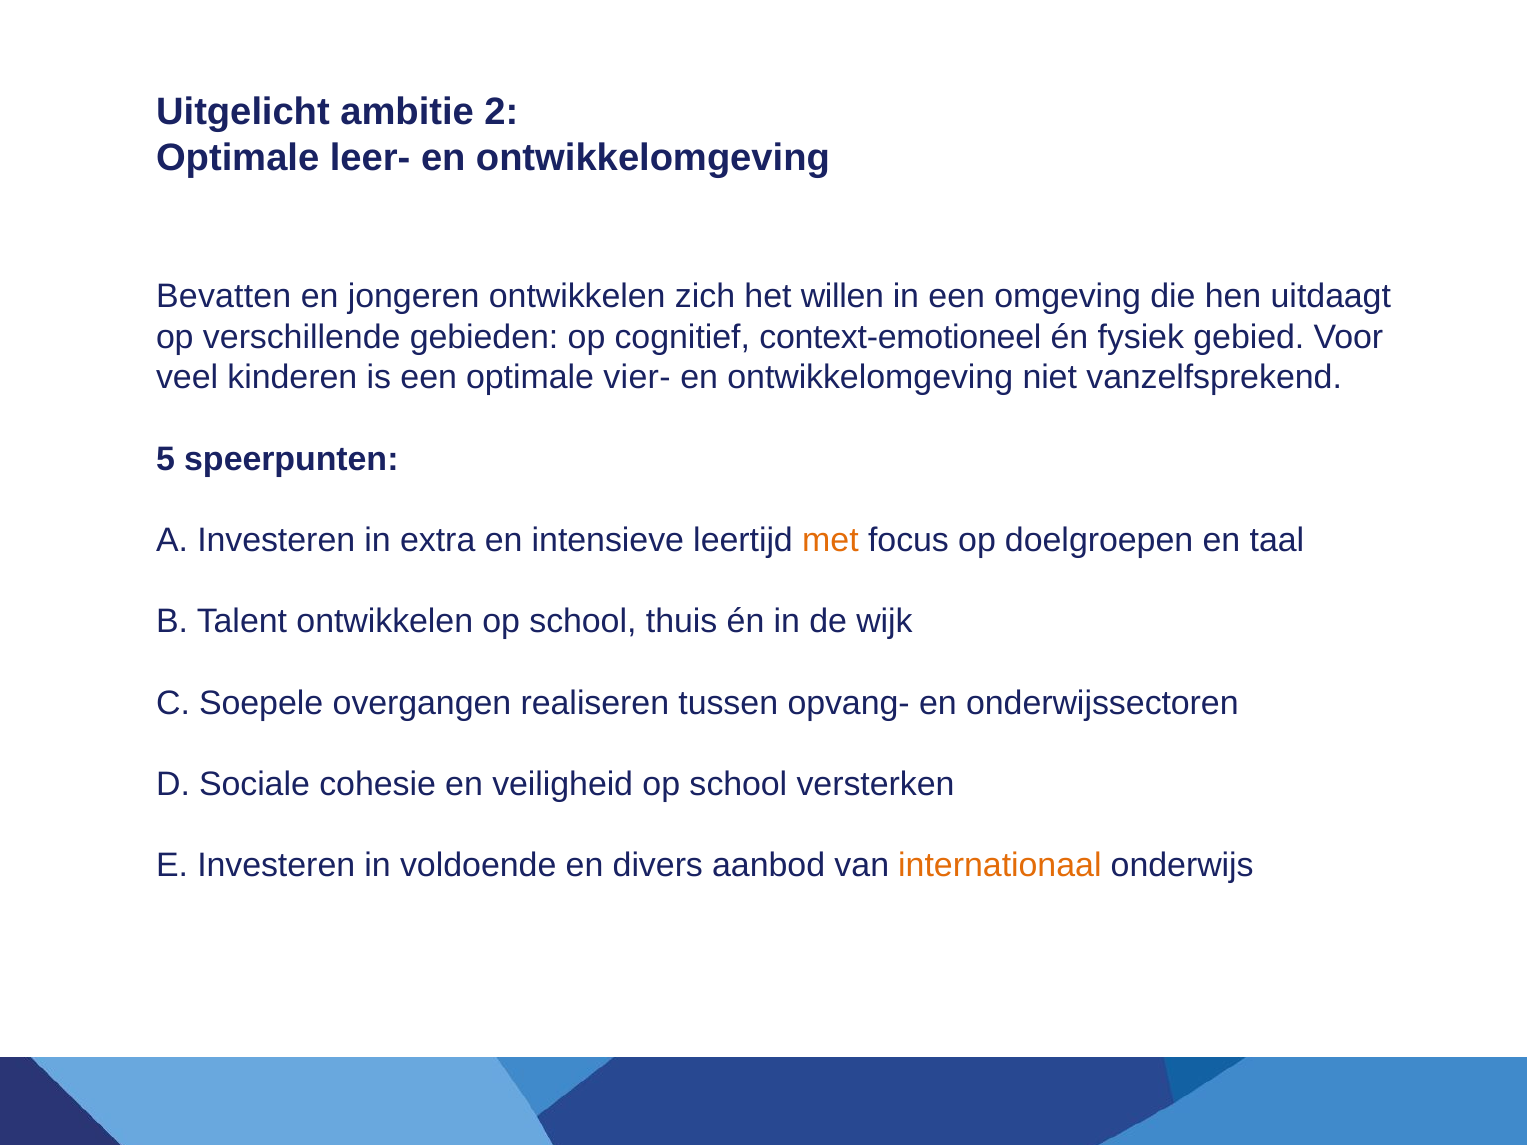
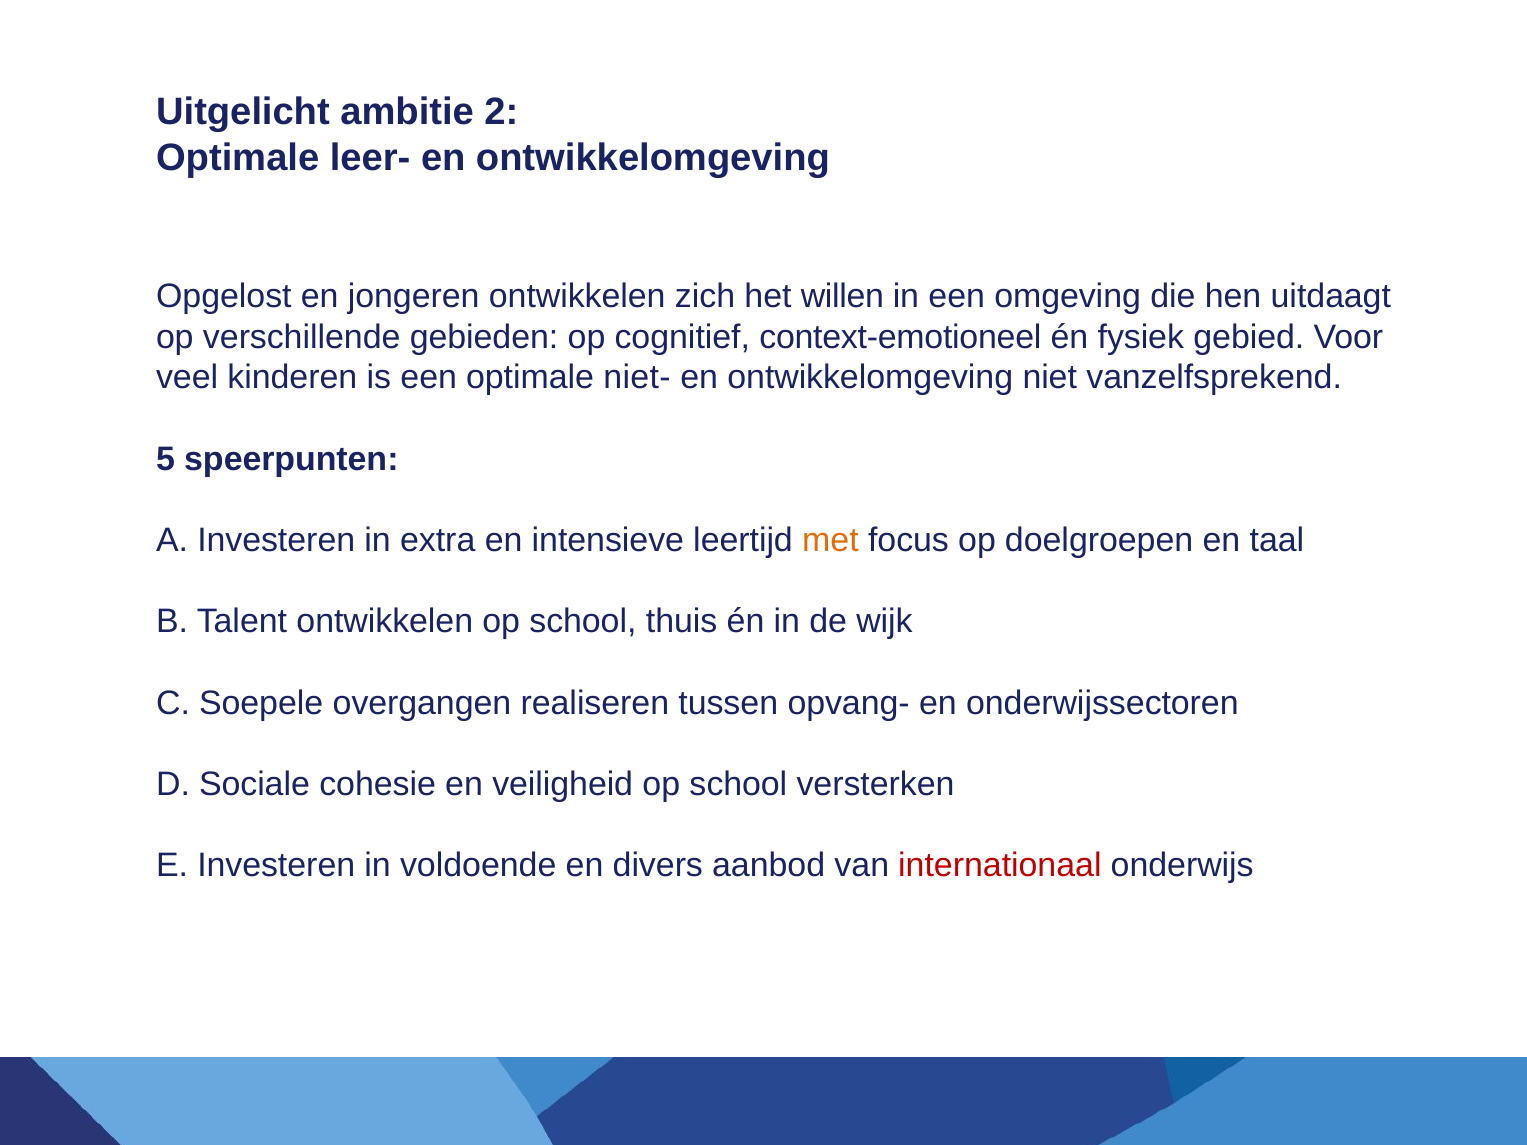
Bevatten: Bevatten -> Opgelost
vier-: vier- -> niet-
internationaal colour: orange -> red
